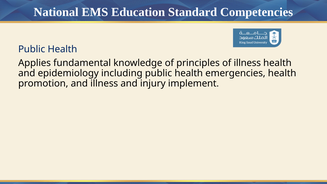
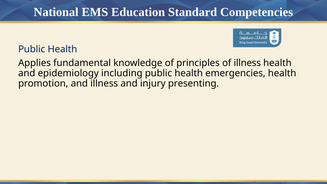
implement: implement -> presenting
